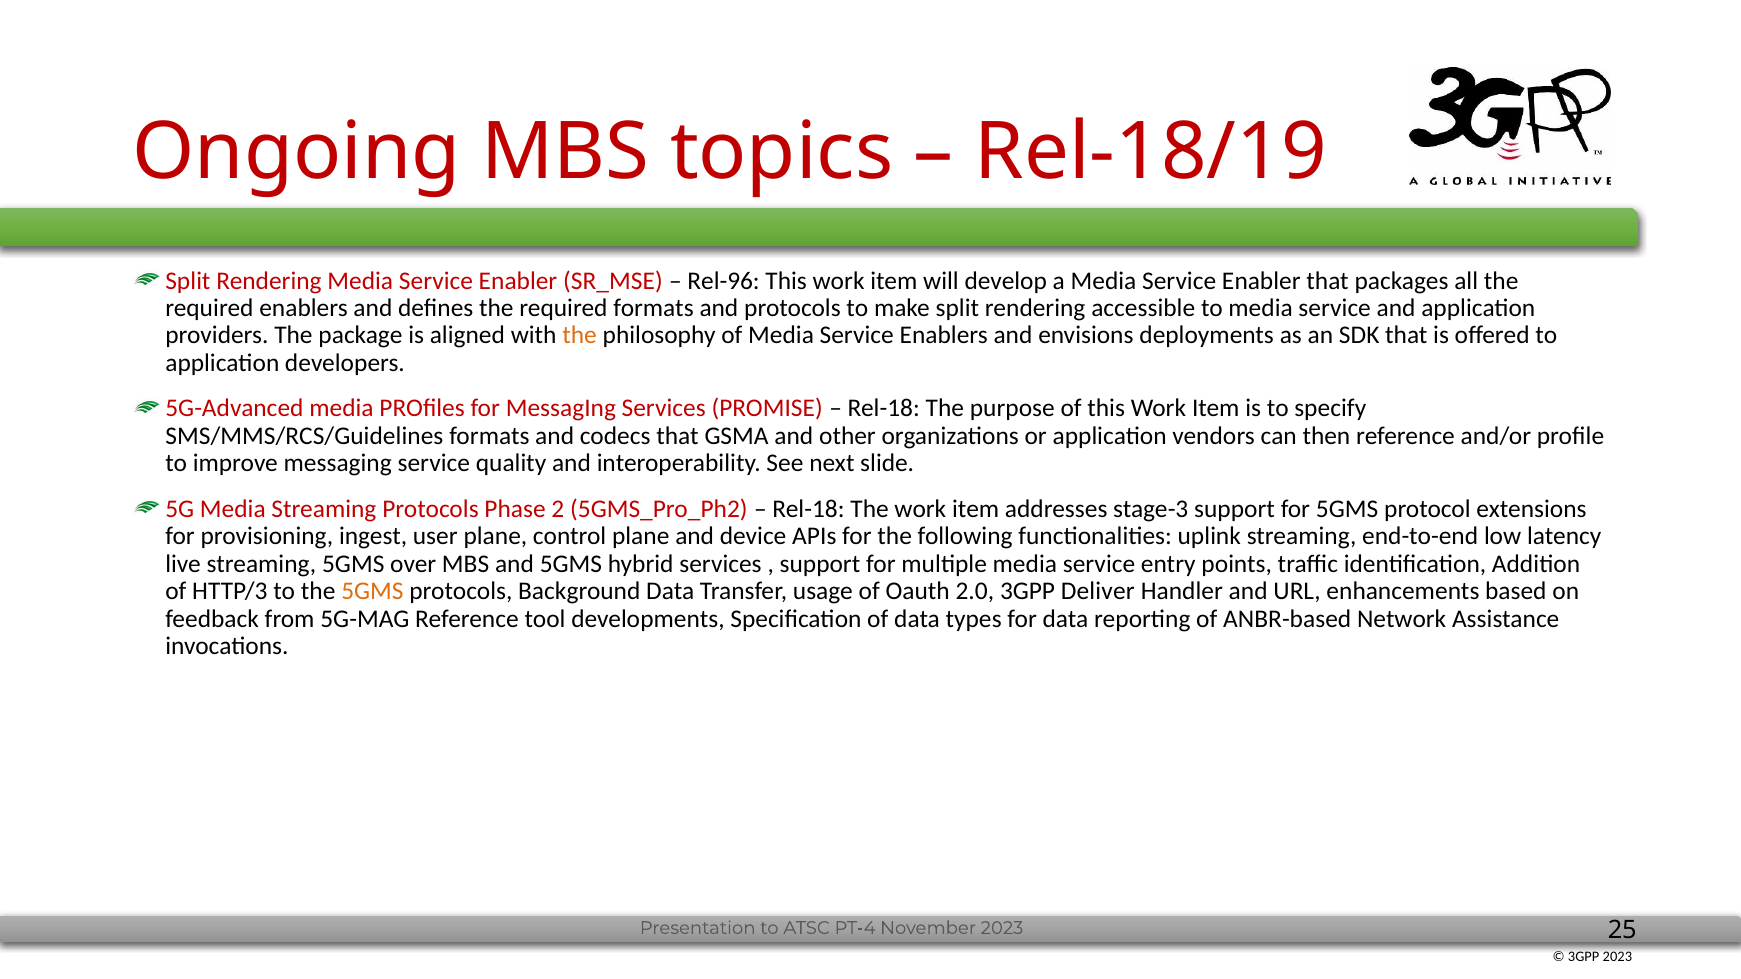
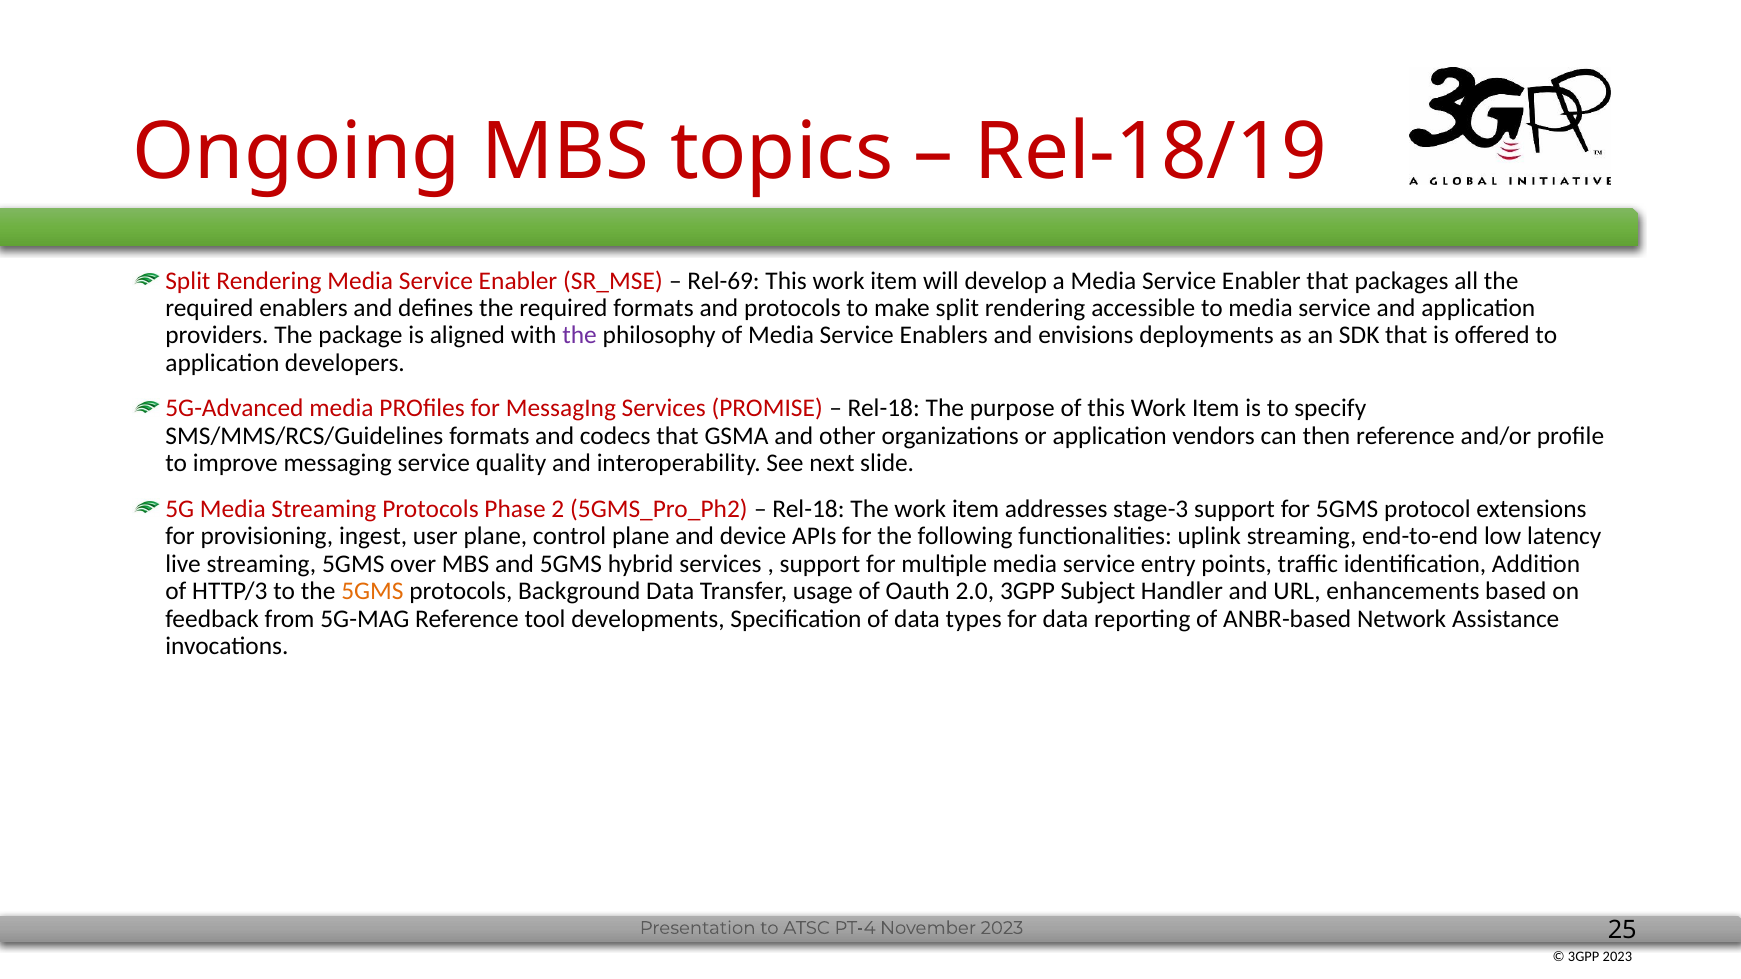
Rel-96: Rel-96 -> Rel-69
the at (580, 336) colour: orange -> purple
Deliver: Deliver -> Subject
